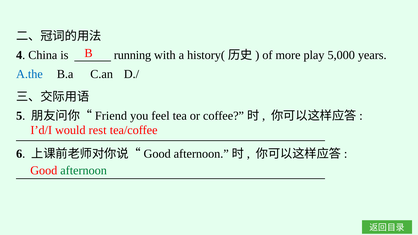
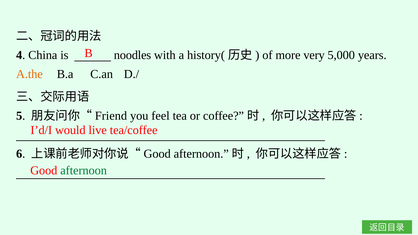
running: running -> noodles
play: play -> very
A.the colour: blue -> orange
rest: rest -> live
